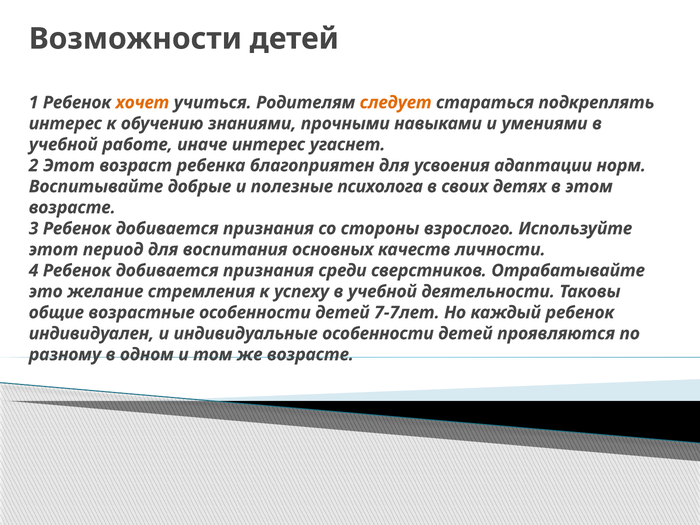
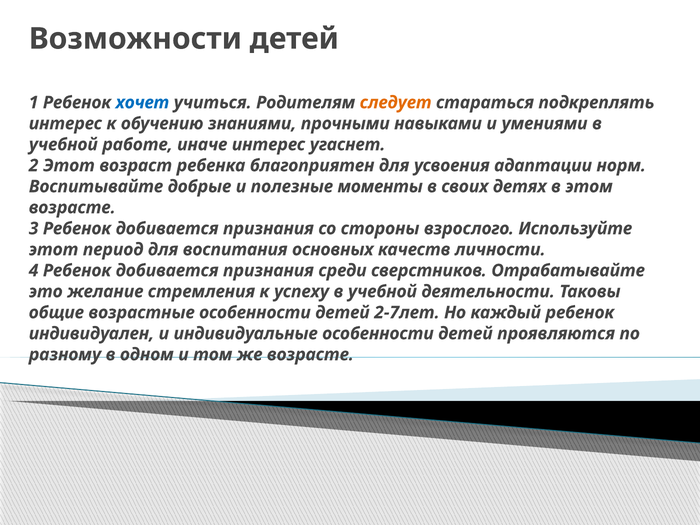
хочет colour: orange -> blue
психолога: психолога -> моменты
7-7лет: 7-7лет -> 2-7лет
